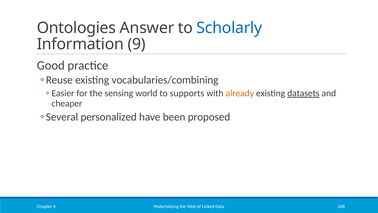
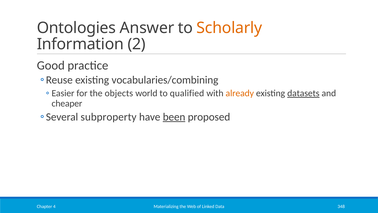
Scholarly colour: blue -> orange
9: 9 -> 2
sensing: sensing -> objects
supports: supports -> qualified
personalized: personalized -> subproperty
been underline: none -> present
